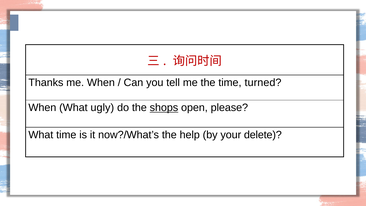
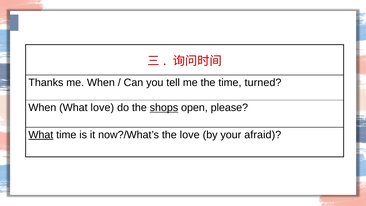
What ugly: ugly -> love
What at (41, 135) underline: none -> present
the help: help -> love
delete: delete -> afraid
